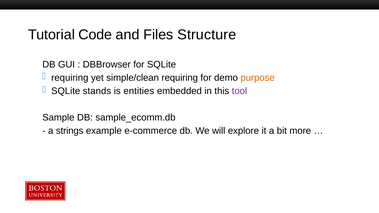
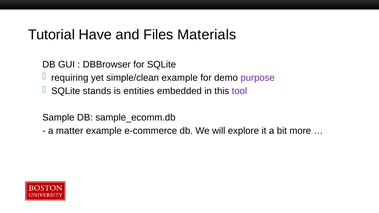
Code: Code -> Have
Structure: Structure -> Materials
simple/clean requiring: requiring -> example
purpose colour: orange -> purple
strings: strings -> matter
